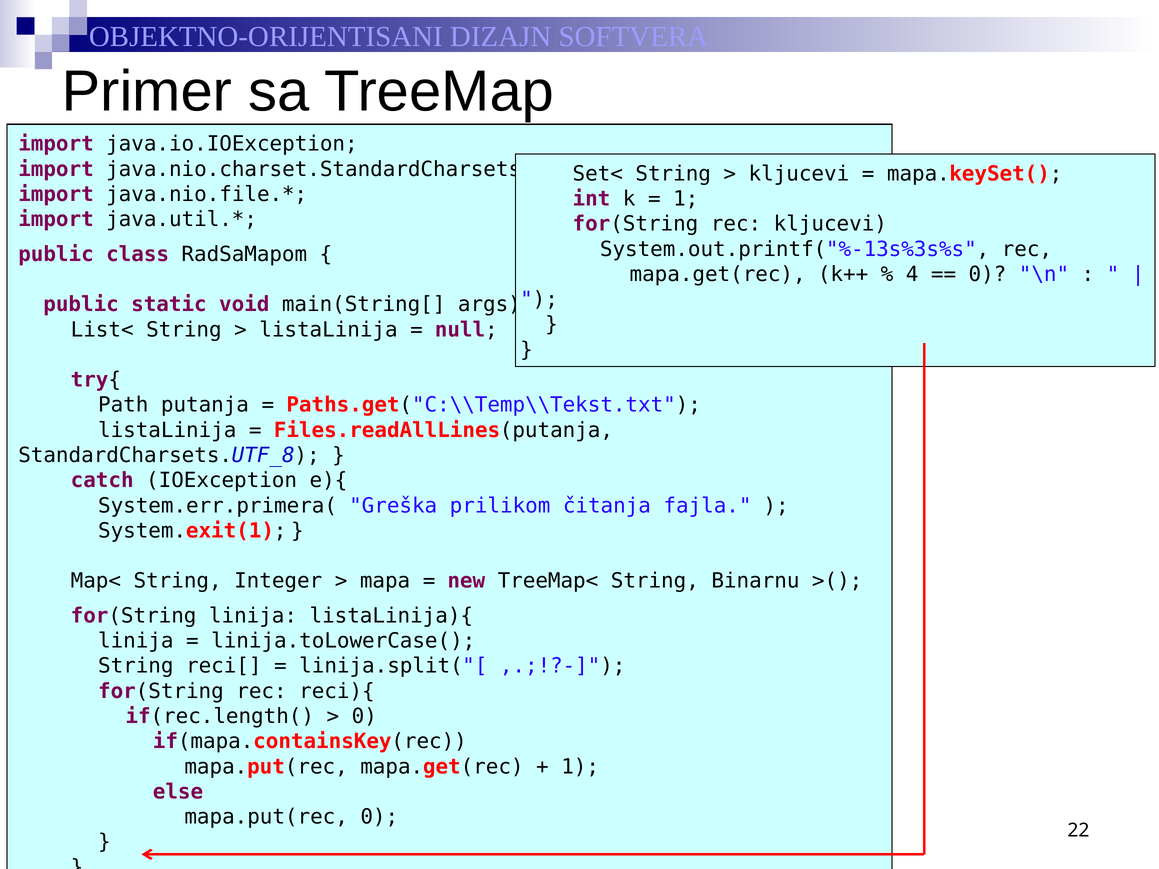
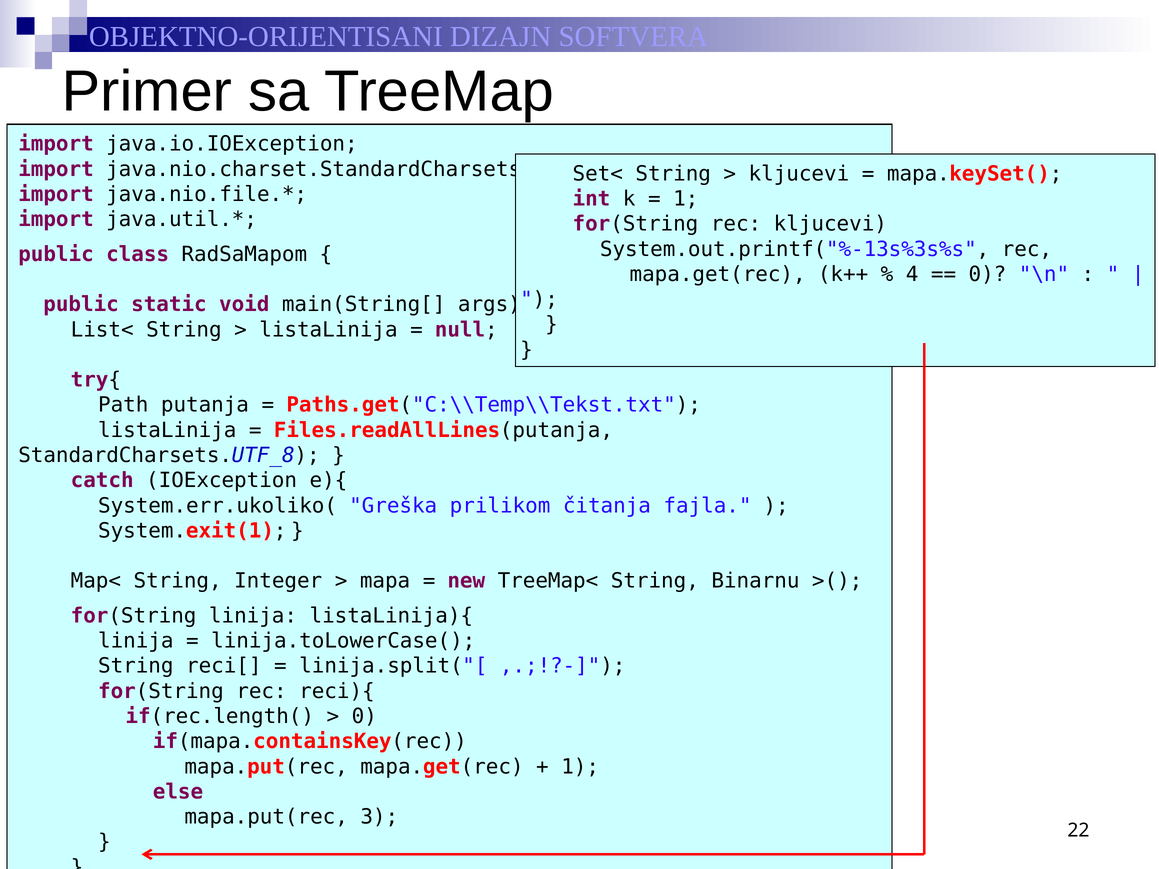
System.err.primera(: System.err.primera( -> System.err.ukoliko(
mapa.put(rec 0: 0 -> 3
